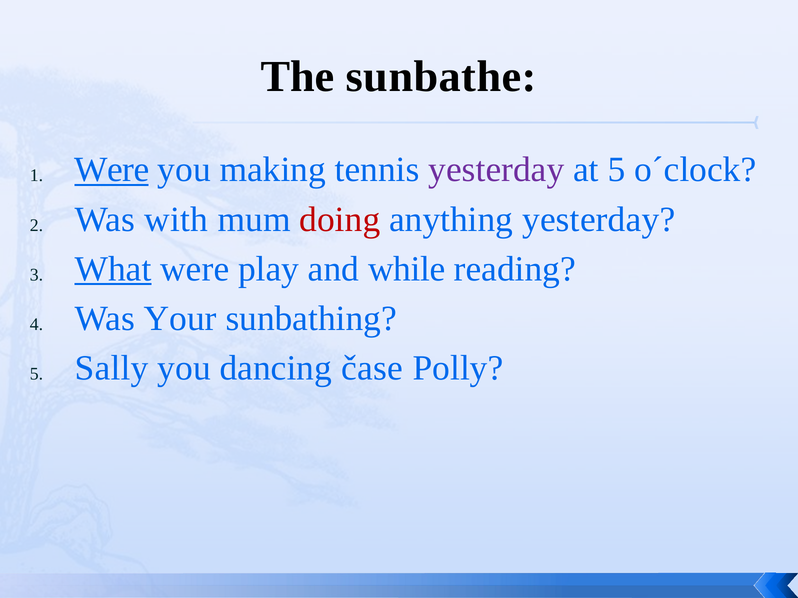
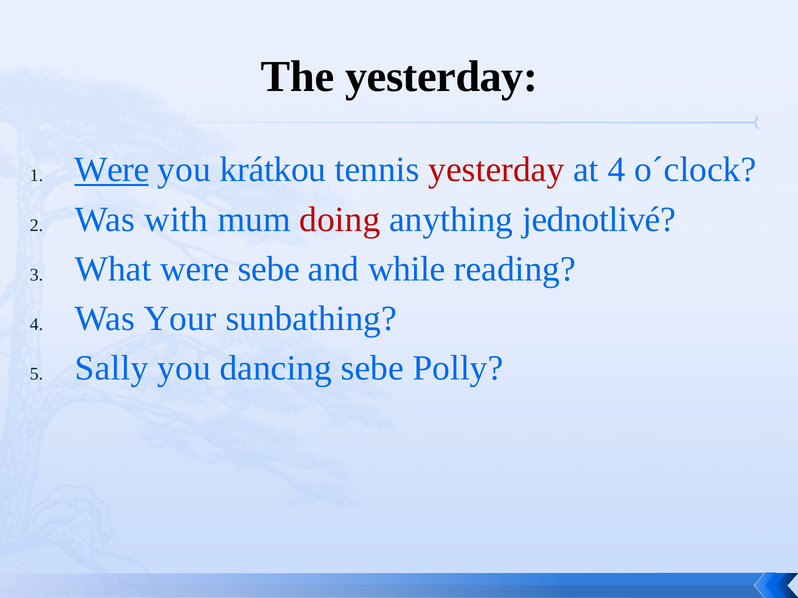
The sunbathe: sunbathe -> yesterday
making: making -> krátkou
yesterday at (496, 170) colour: purple -> red
at 5: 5 -> 4
anything yesterday: yesterday -> jednotlivé
What underline: present -> none
were play: play -> sebe
dancing čase: čase -> sebe
